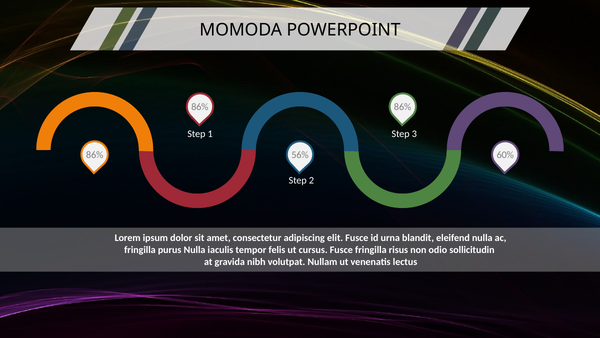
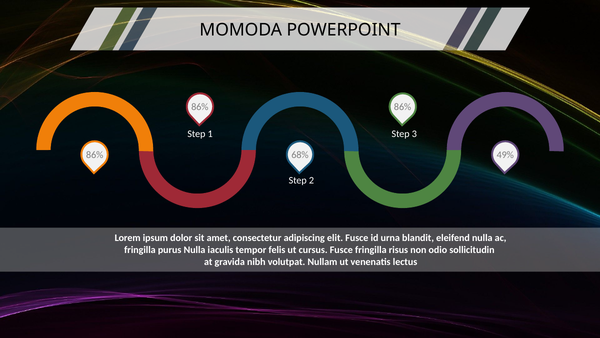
60%: 60% -> 49%
56%: 56% -> 68%
